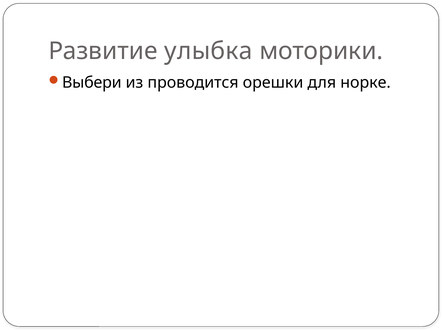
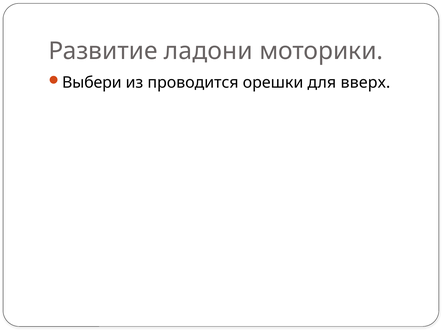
улыбка: улыбка -> ладони
норке: норке -> вверх
